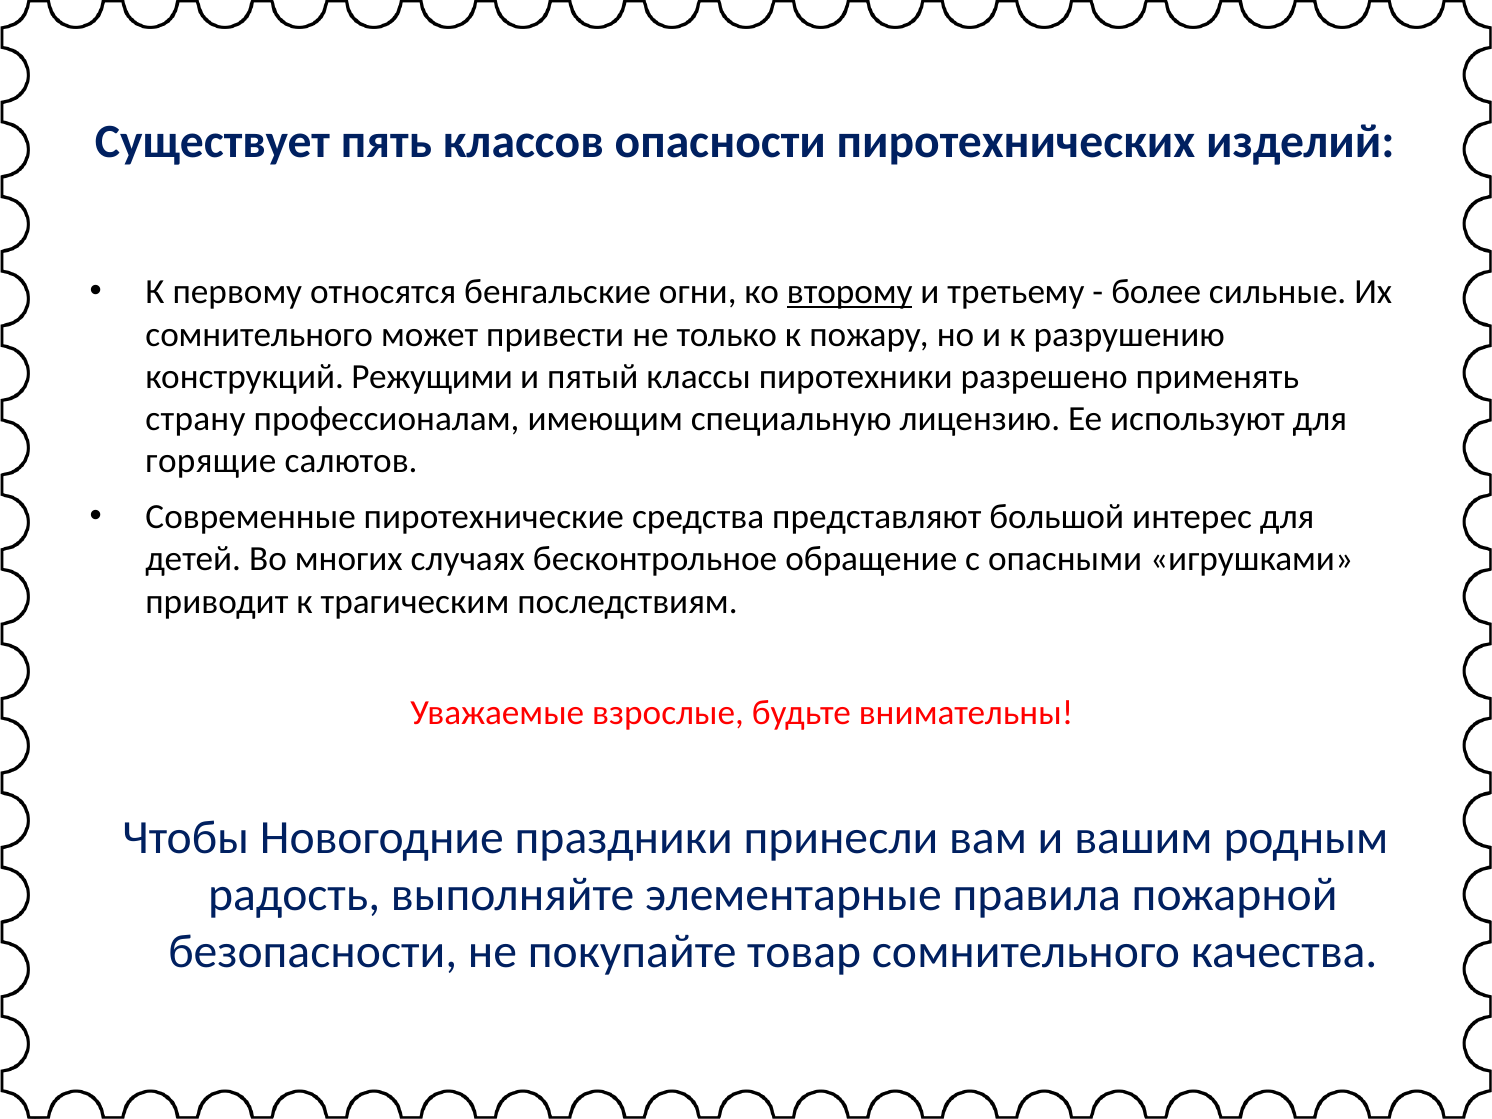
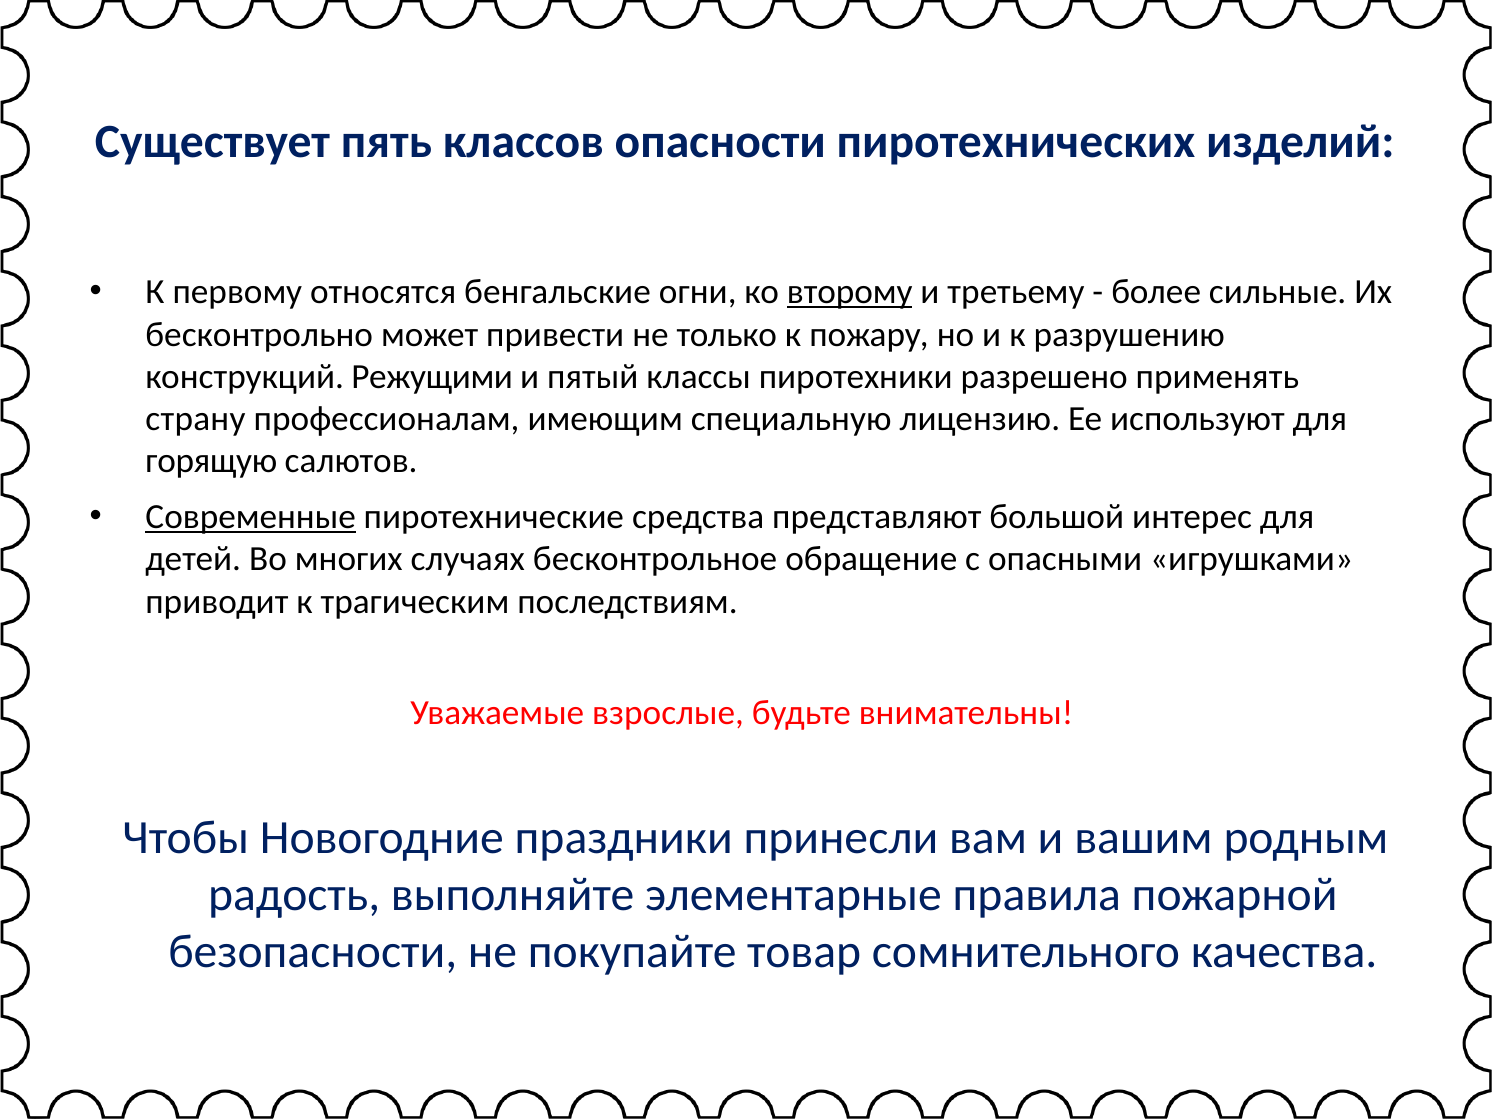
сомнительного at (259, 334): сомнительного -> бесконтрольно
горящие: горящие -> горящую
Современные underline: none -> present
